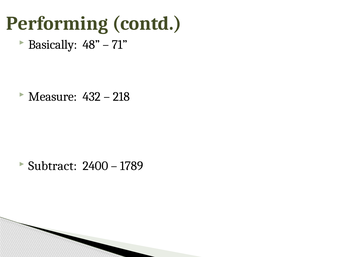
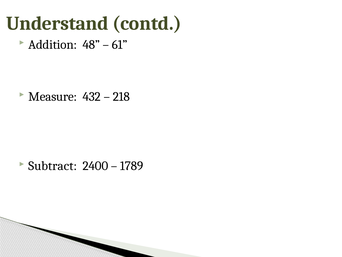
Performing: Performing -> Understand
Basically: Basically -> Addition
71: 71 -> 61
